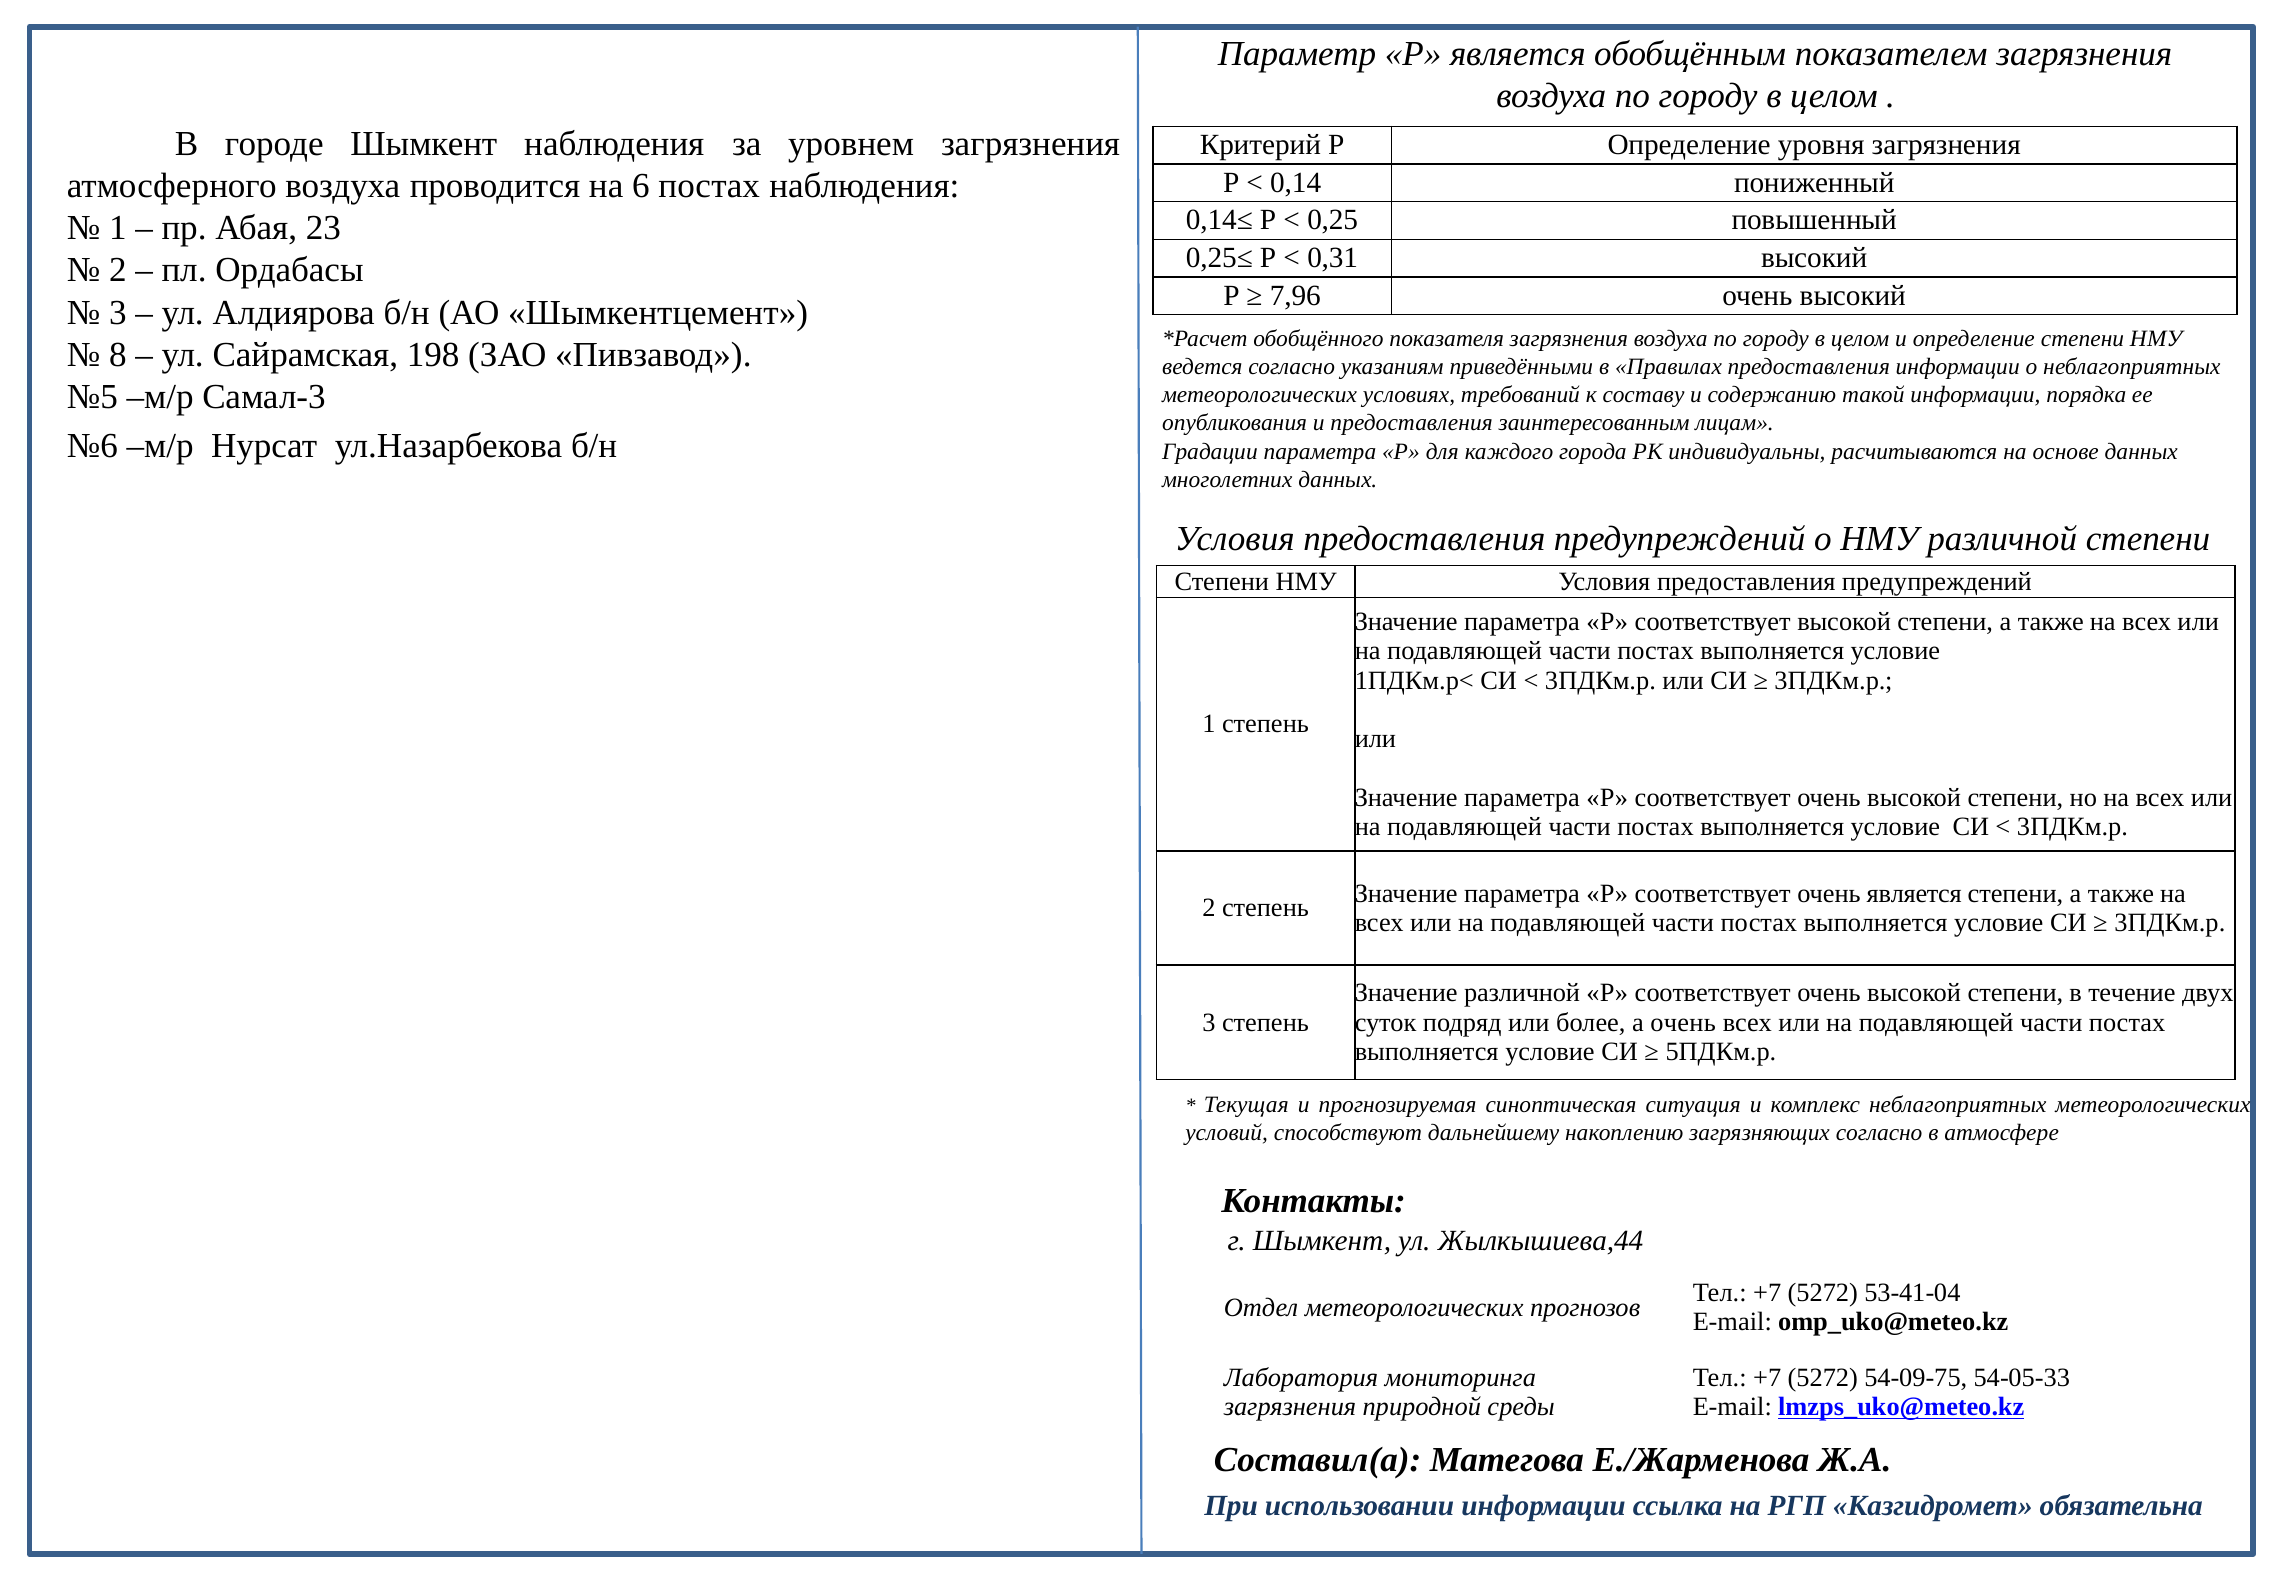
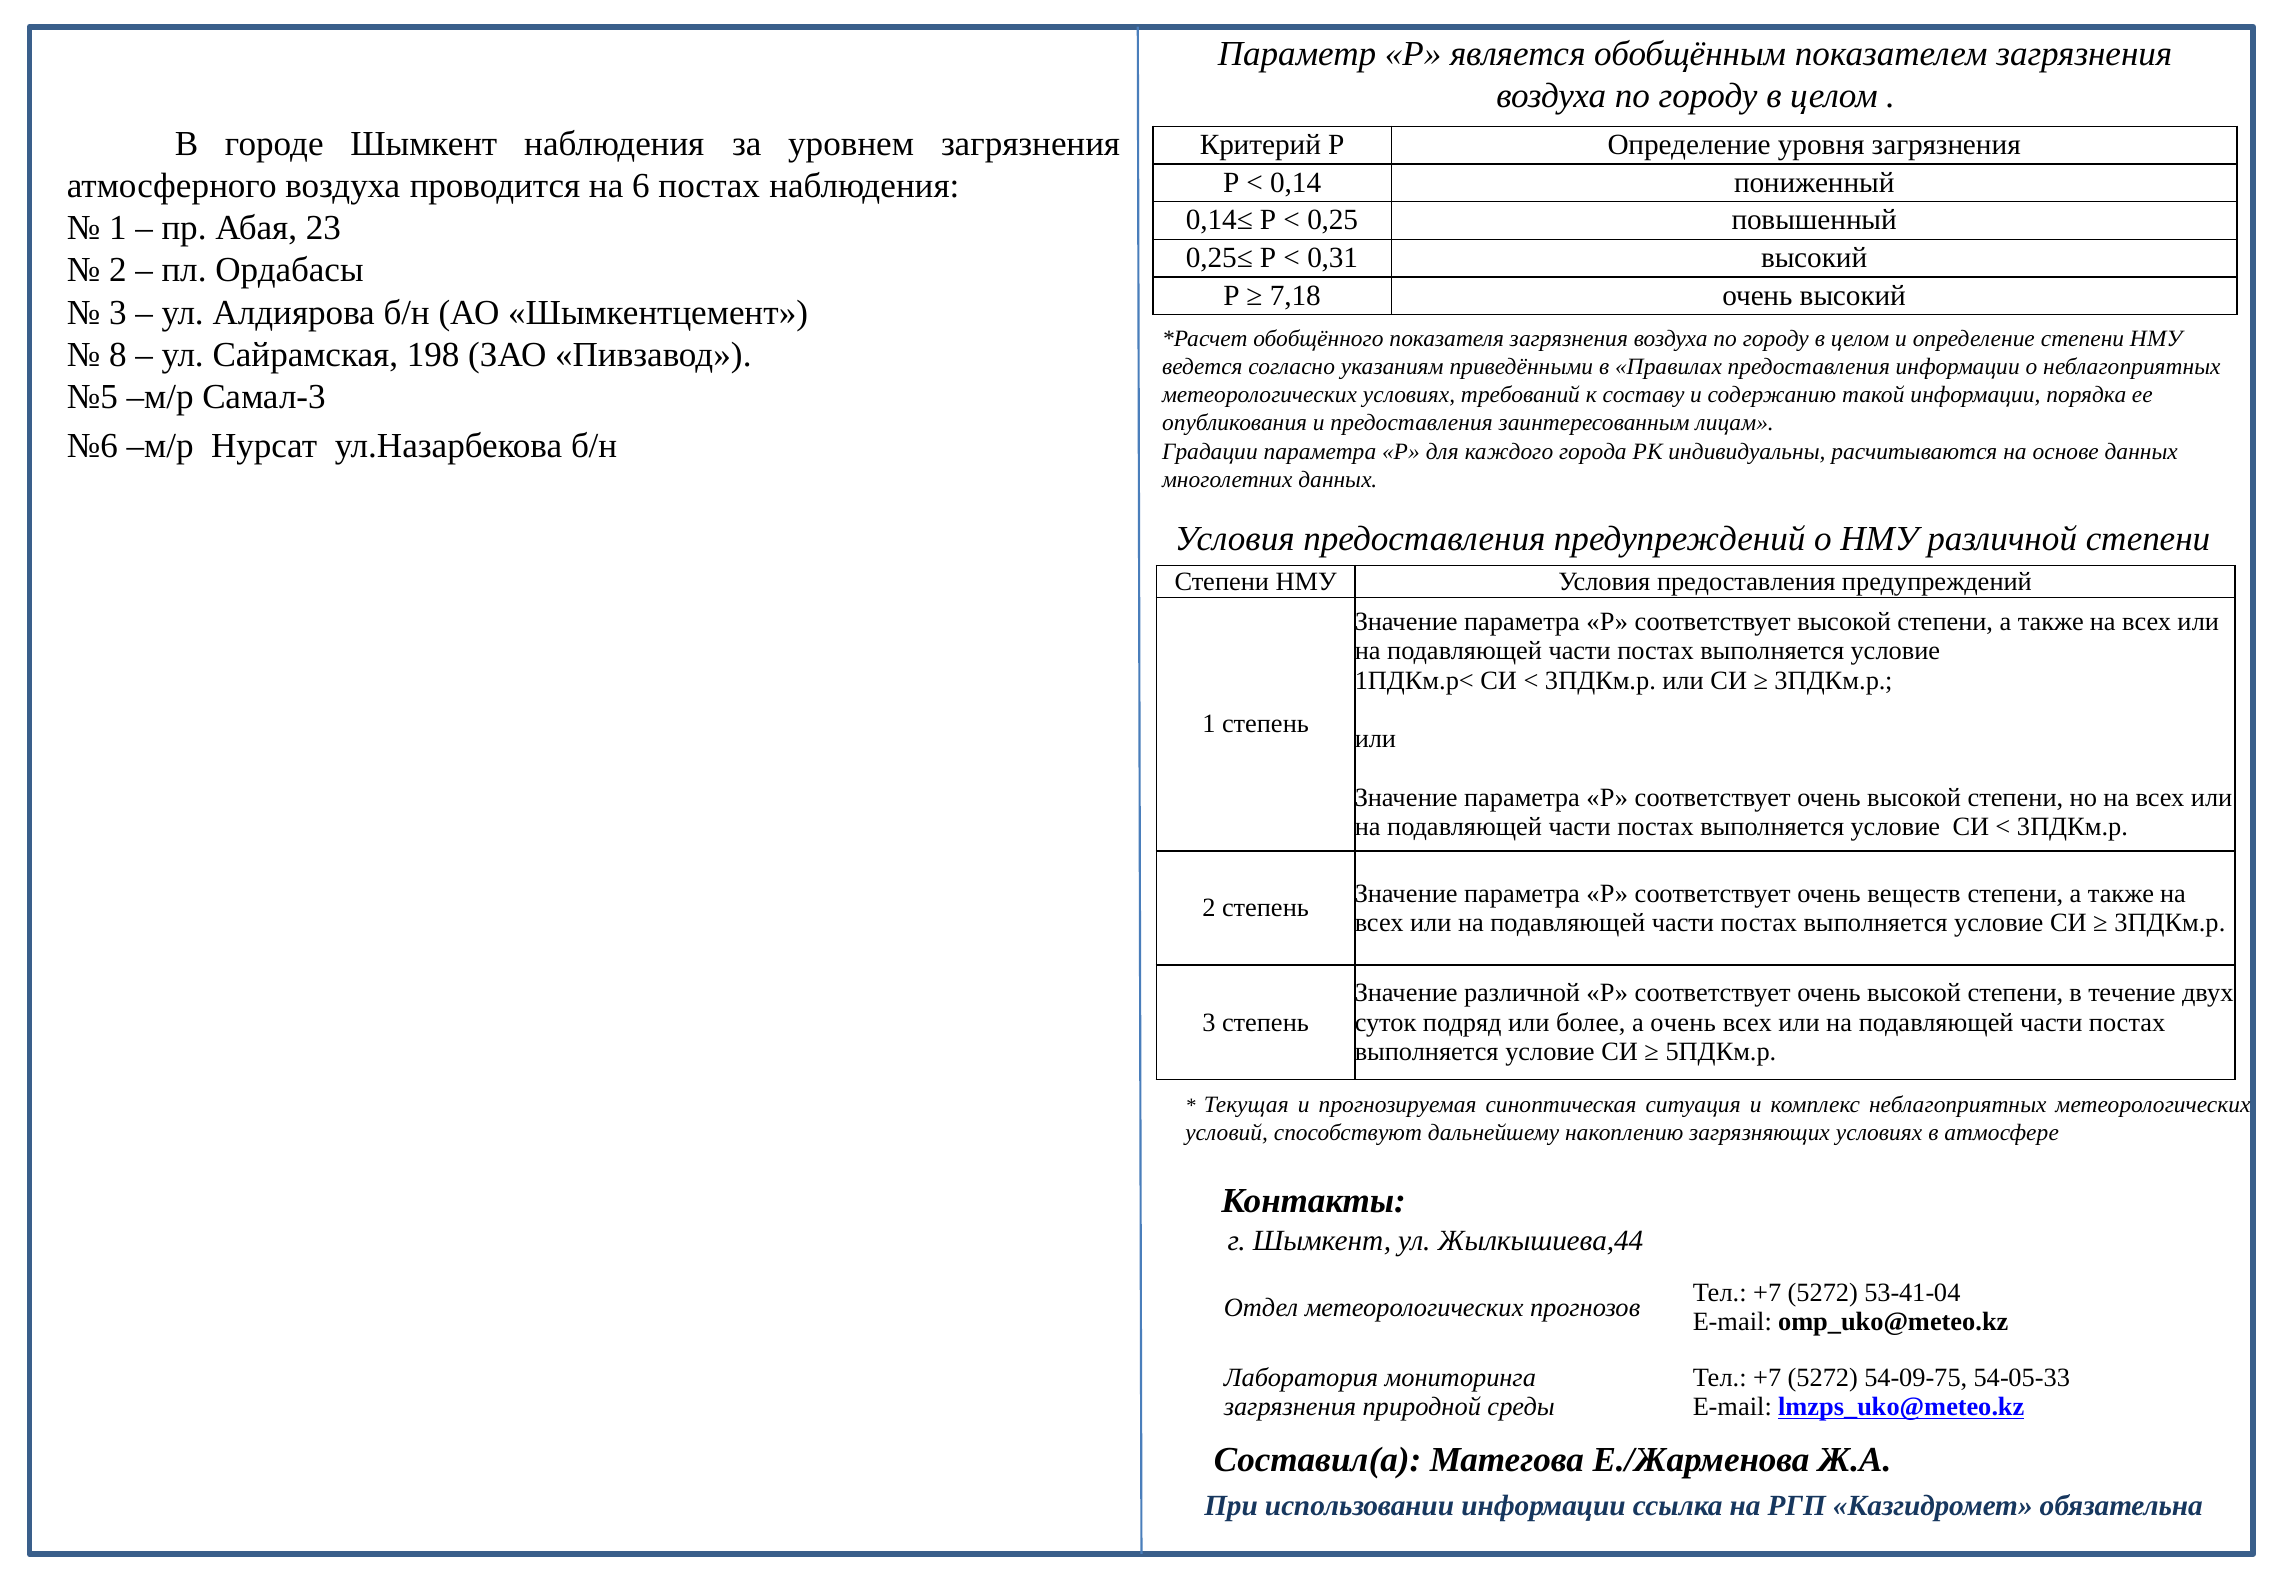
7,96: 7,96 -> 7,18
очень является: является -> веществ
загрязняющих согласно: согласно -> условиях
